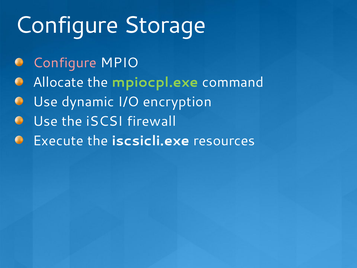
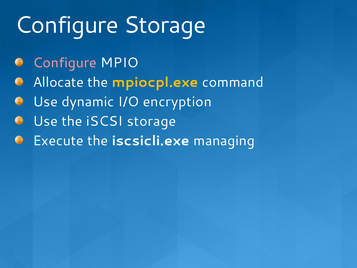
mpiocpl.exe colour: light green -> yellow
iSCSI firewall: firewall -> storage
resources: resources -> managing
